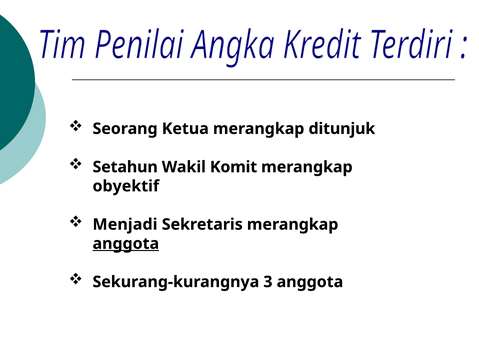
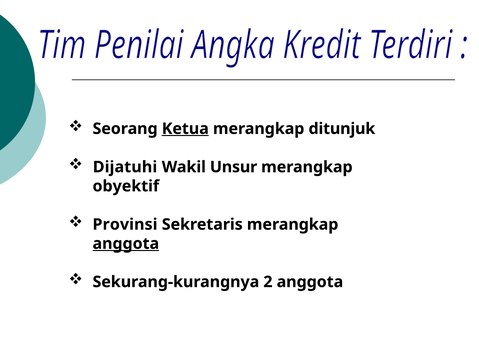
Ketua underline: none -> present
Setahun: Setahun -> Dijatuhi
Komit: Komit -> Unsur
Menjadi: Menjadi -> Provinsi
3: 3 -> 2
